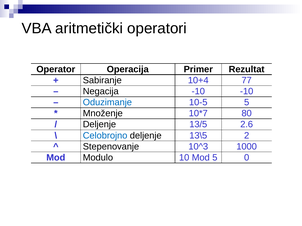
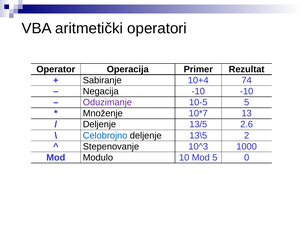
77: 77 -> 74
Oduzimanje colour: blue -> purple
80: 80 -> 13
